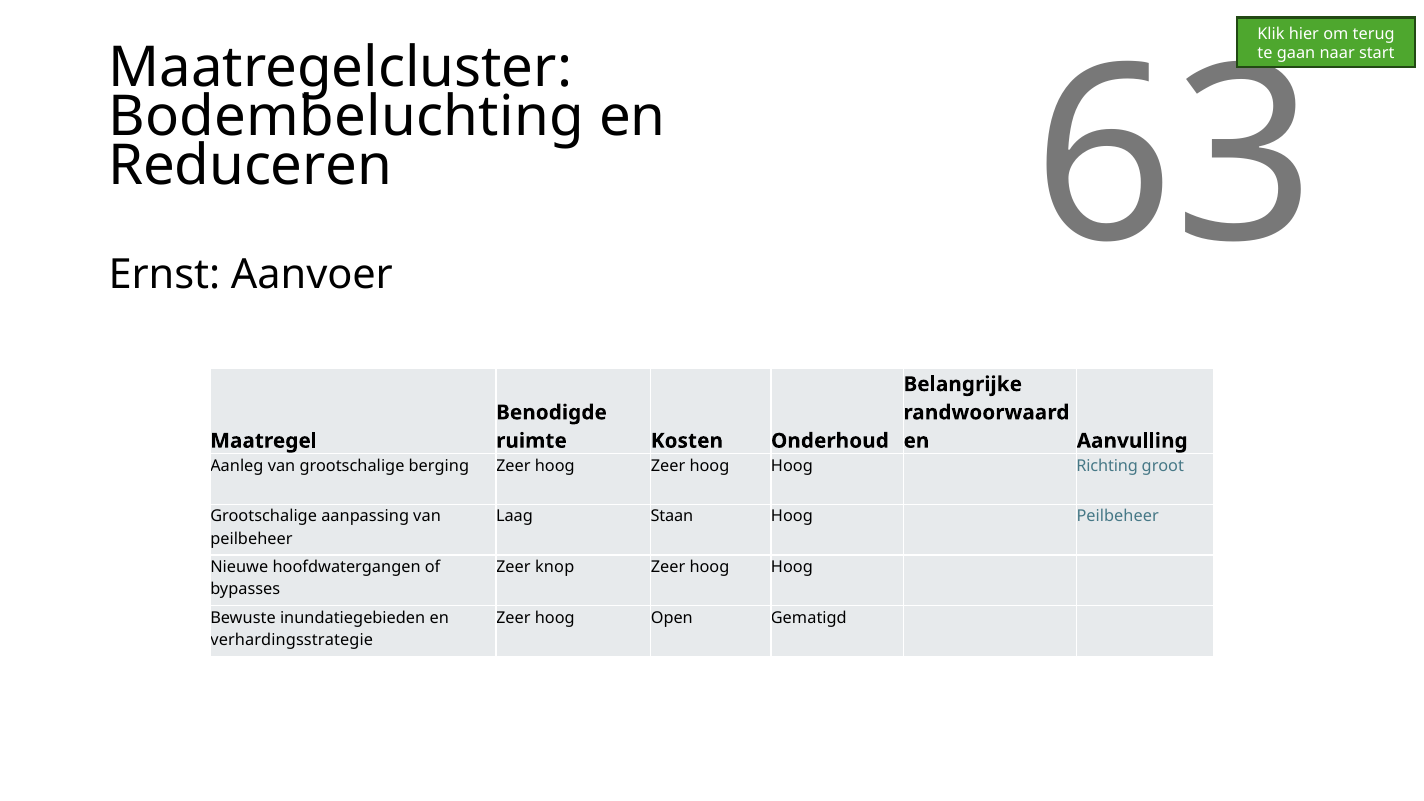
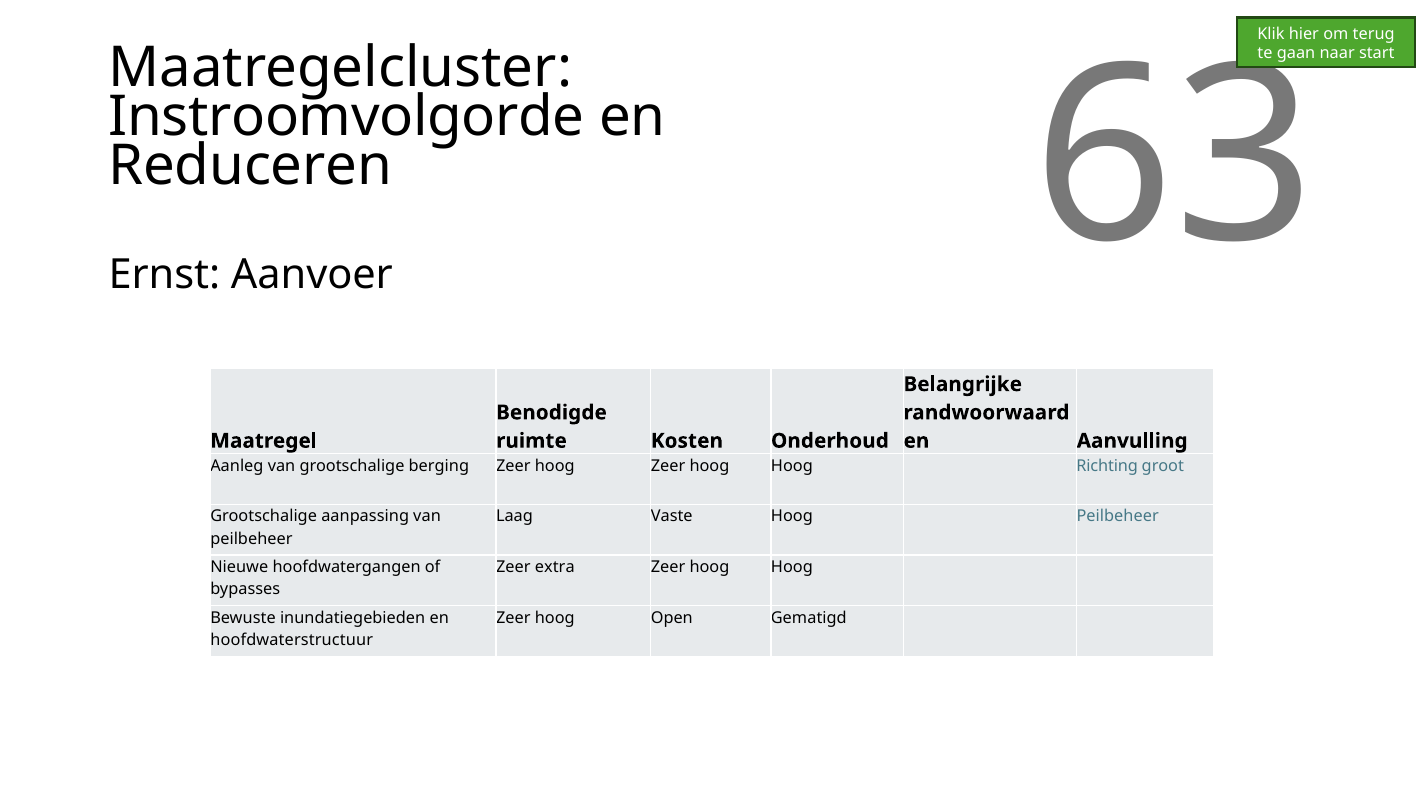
Bodembeluchting: Bodembeluchting -> Instroomvolgorde
Staan: Staan -> Vaste
knop: knop -> extra
verhardingsstrategie: verhardingsstrategie -> hoofdwaterstructuur
